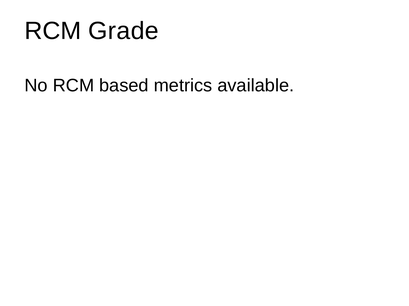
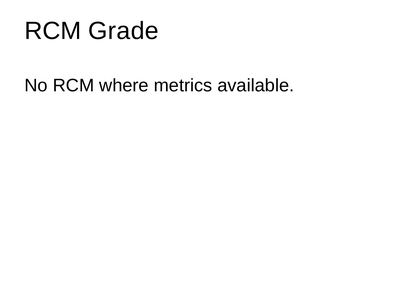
based: based -> where
